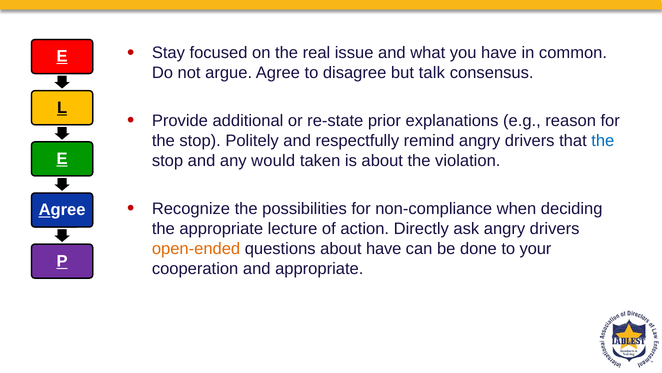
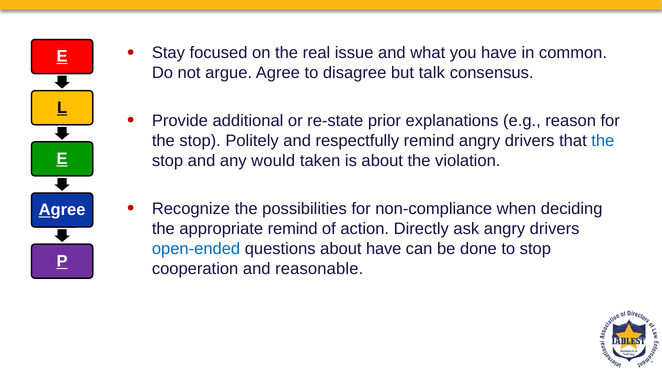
appropriate lecture: lecture -> remind
open-ended colour: orange -> blue
to your: your -> stop
and appropriate: appropriate -> reasonable
